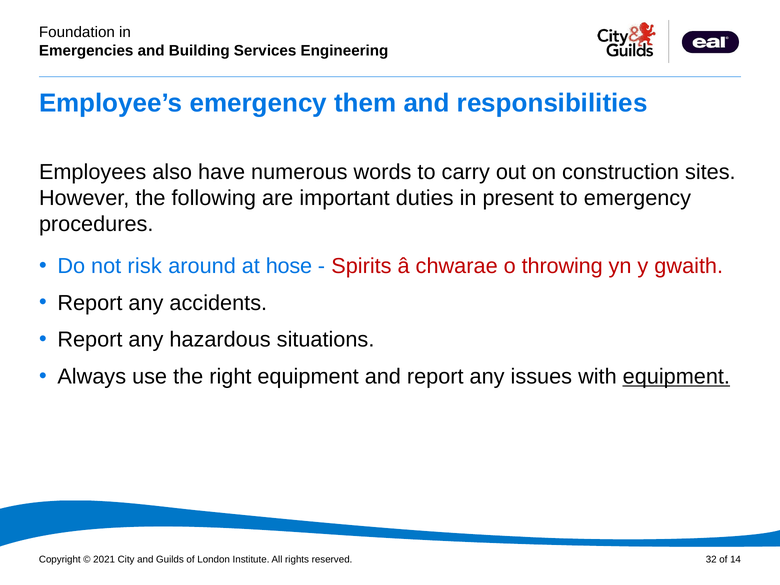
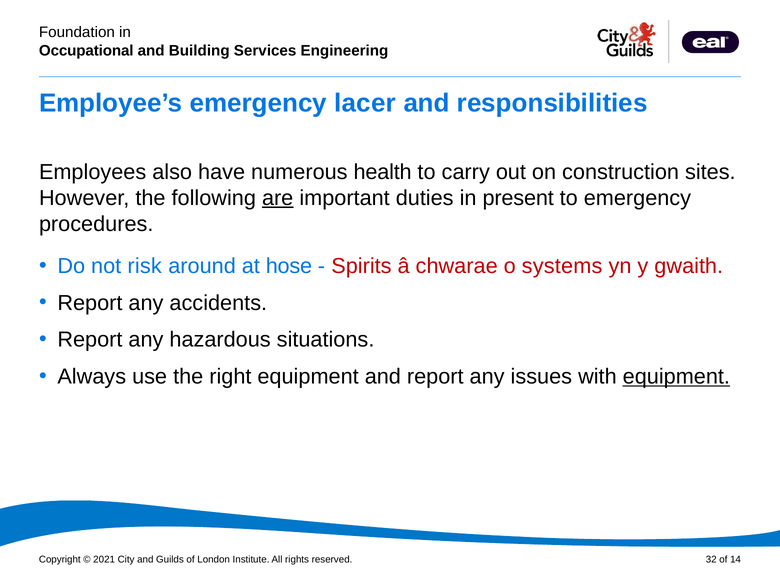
Emergencies: Emergencies -> Occupational
them: them -> lacer
words: words -> health
are underline: none -> present
throwing: throwing -> systems
